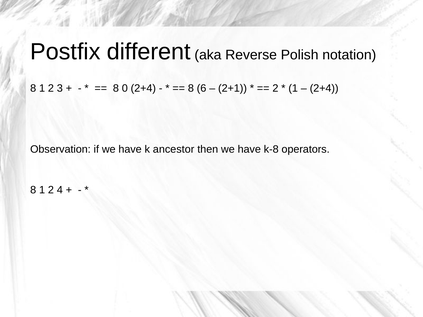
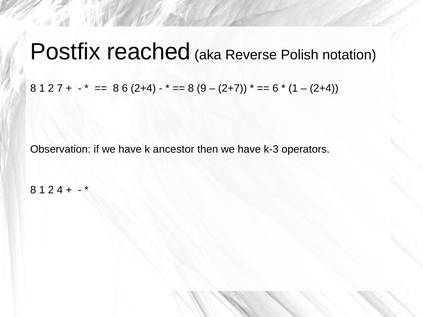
different: different -> reached
3: 3 -> 7
8 0: 0 -> 6
6: 6 -> 9
2+1: 2+1 -> 2+7
2 at (275, 88): 2 -> 6
k-8: k-8 -> k-3
